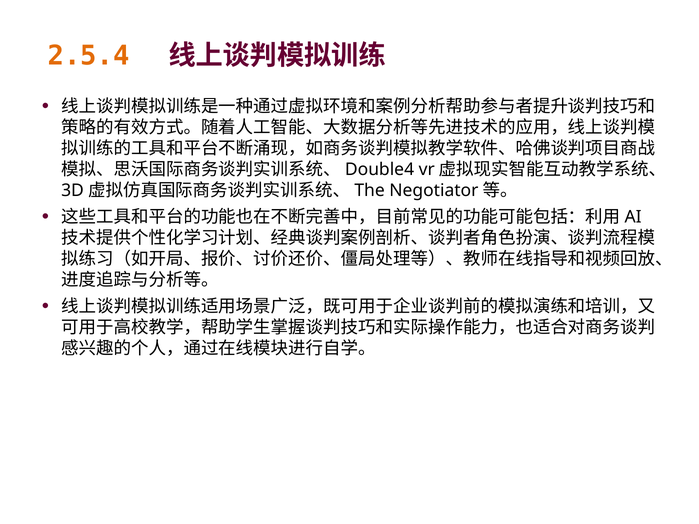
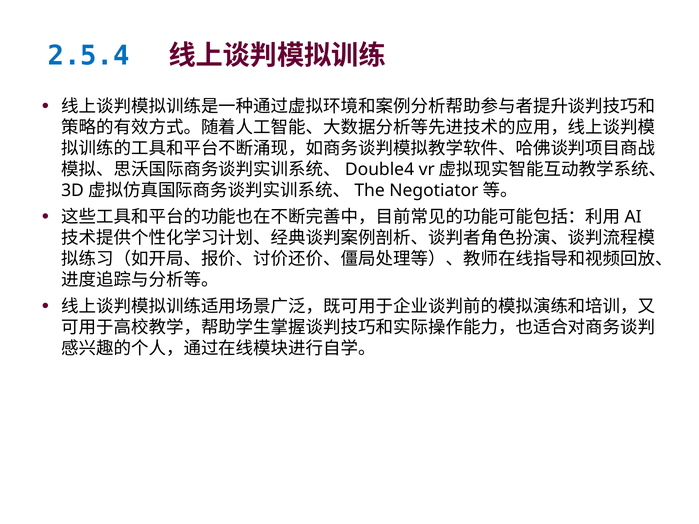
2.5.4 colour: orange -> blue
